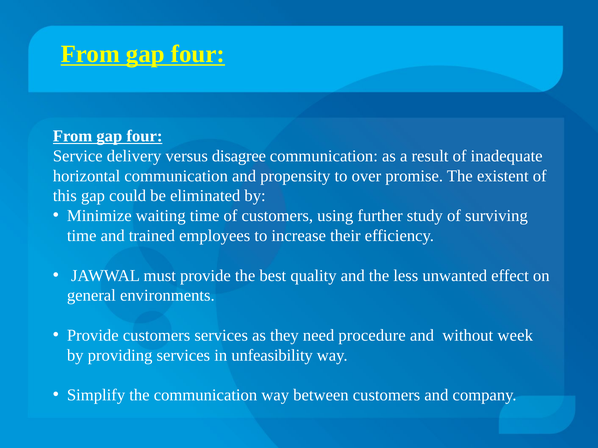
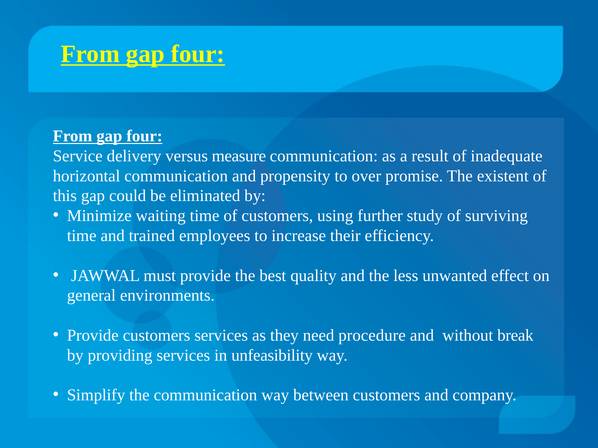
disagree: disagree -> measure
week: week -> break
